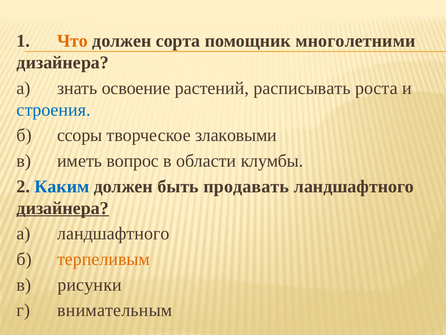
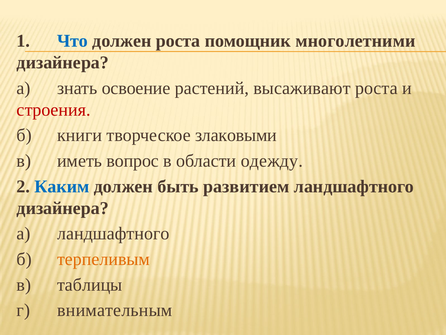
Что colour: orange -> blue
должен сорта: сорта -> роста
расписывать: расписывать -> высаживают
строения colour: blue -> red
ссоры: ссоры -> книги
клумбы: клумбы -> одежду
продавать: продавать -> развитием
дизайнера at (63, 208) underline: present -> none
рисунки: рисунки -> таблицы
